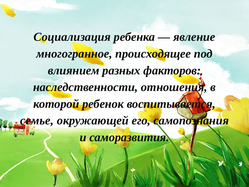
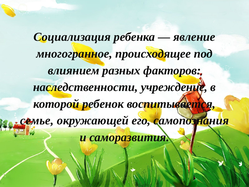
отношения: отношения -> учреждение
